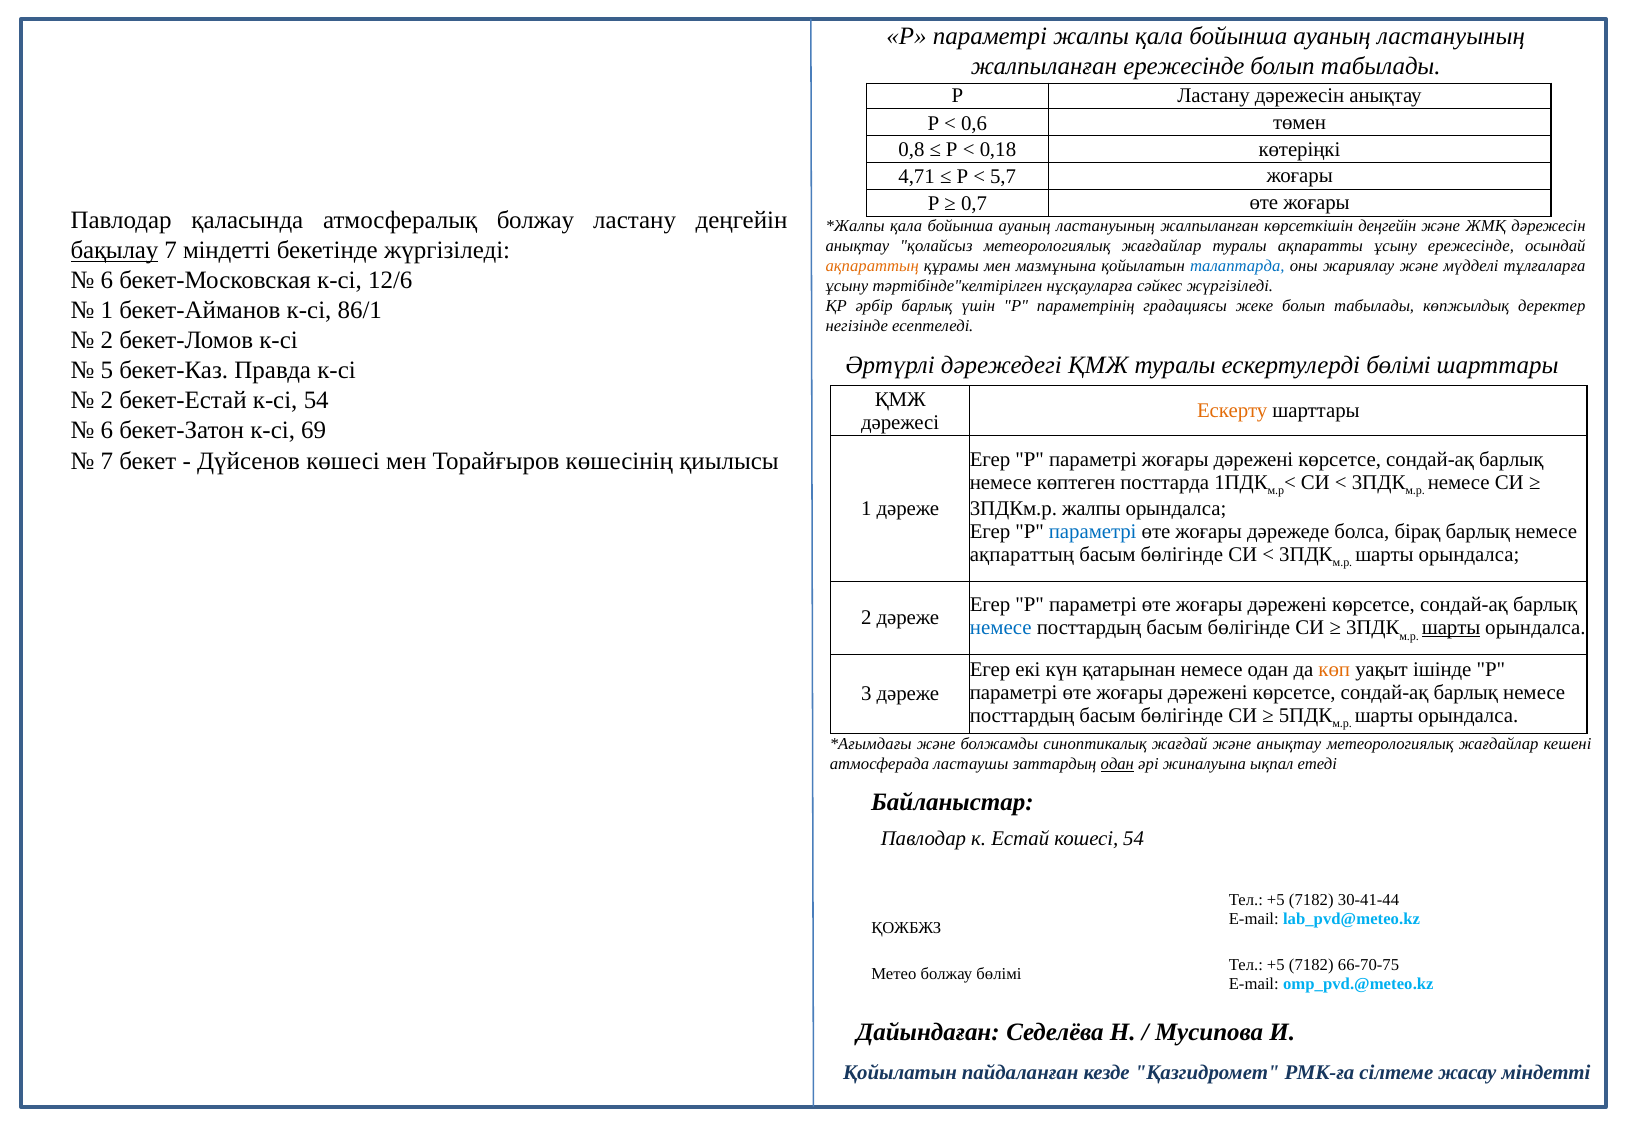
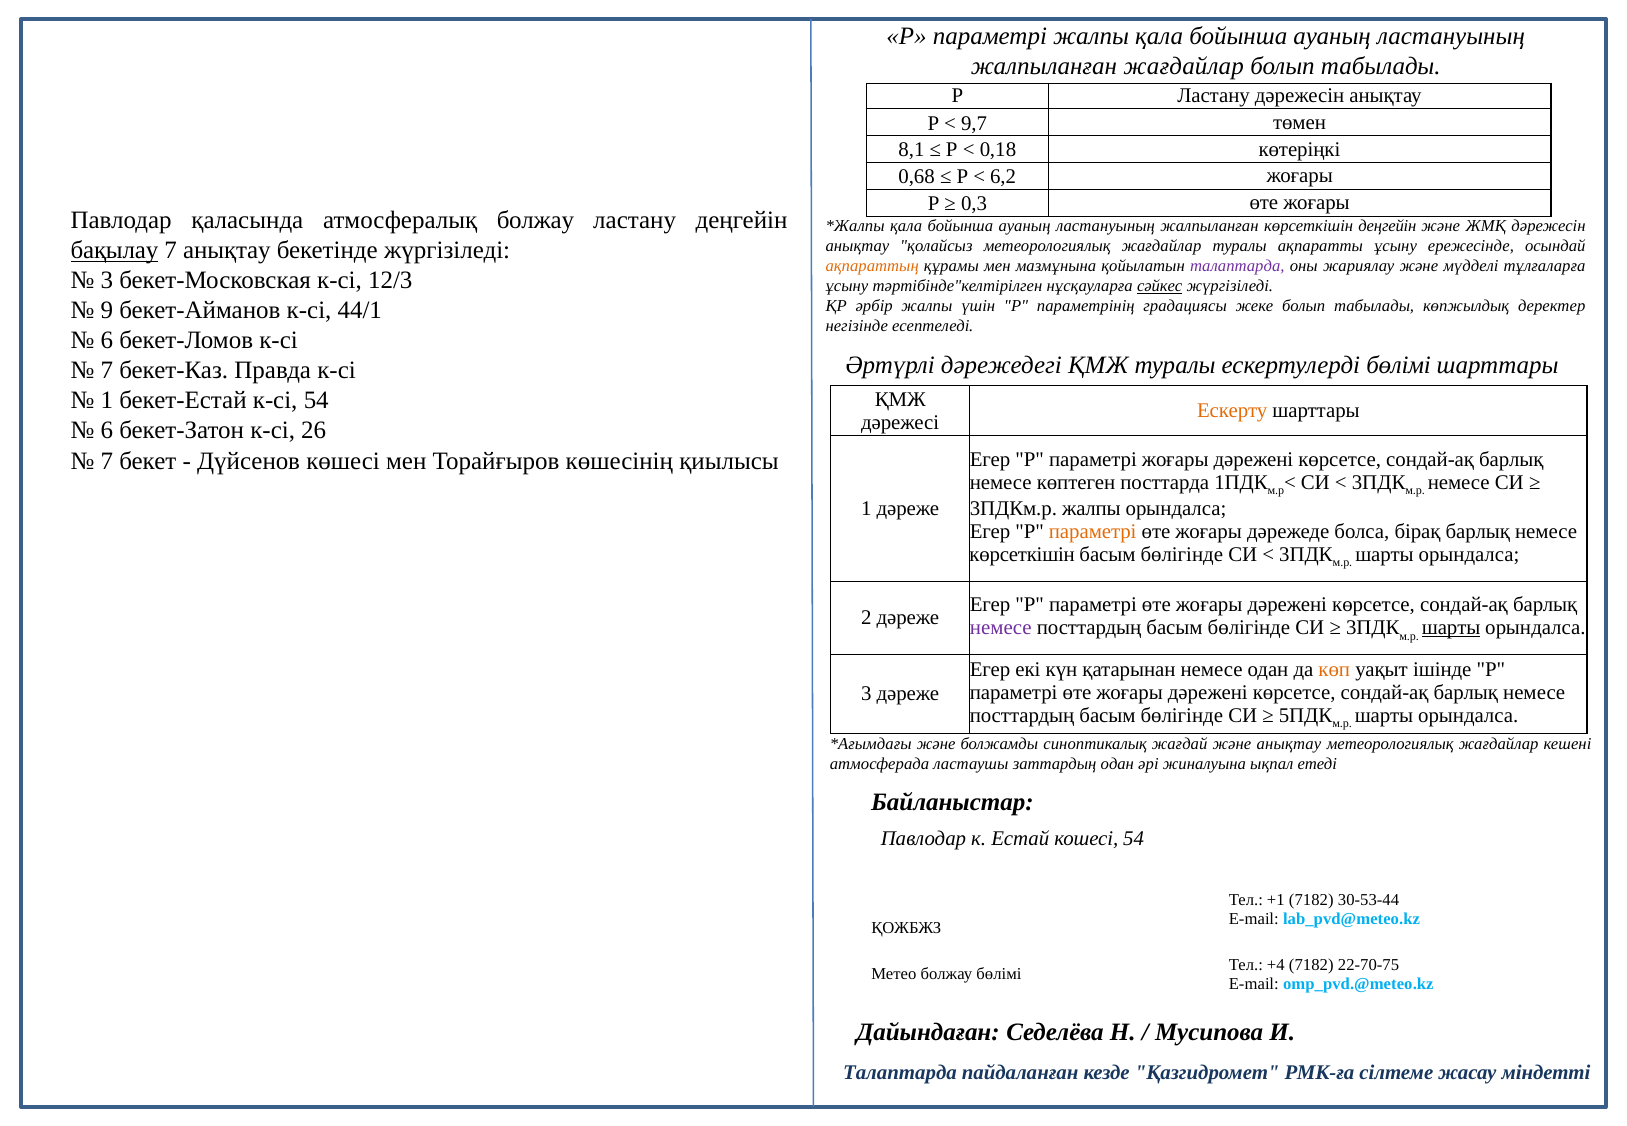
жалпыланған ережесінде: ережесінде -> жағдайлар
0,6: 0,6 -> 9,7
0,8: 0,8 -> 8,1
4,71: 4,71 -> 0,68
5,7: 5,7 -> 6,2
0,7: 0,7 -> 0,3
7 міндетті: міндетті -> анықтау
талаптарда at (1237, 266) colour: blue -> purple
6 at (107, 281): 6 -> 3
12/6: 12/6 -> 12/3
сәйкес underline: none -> present
әрбір барлық: барлық -> жалпы
1 at (107, 311): 1 -> 9
86/1: 86/1 -> 44/1
2 at (107, 341): 2 -> 6
5 at (107, 371): 5 -> 7
2 at (107, 401): 2 -> 1
69: 69 -> 26
параметрі at (1093, 532) colour: blue -> orange
ақпараттың at (1022, 555): ақпараттың -> көрсеткішін
немесе at (1001, 628) colour: blue -> purple
одан at (1117, 764) underline: present -> none
+5 at (1276, 900): +5 -> +1
30-41-44: 30-41-44 -> 30-53-44
+5 at (1276, 965): +5 -> +4
66-70-75: 66-70-75 -> 22-70-75
Қойылатын at (900, 1073): Қойылатын -> Талаптарда
